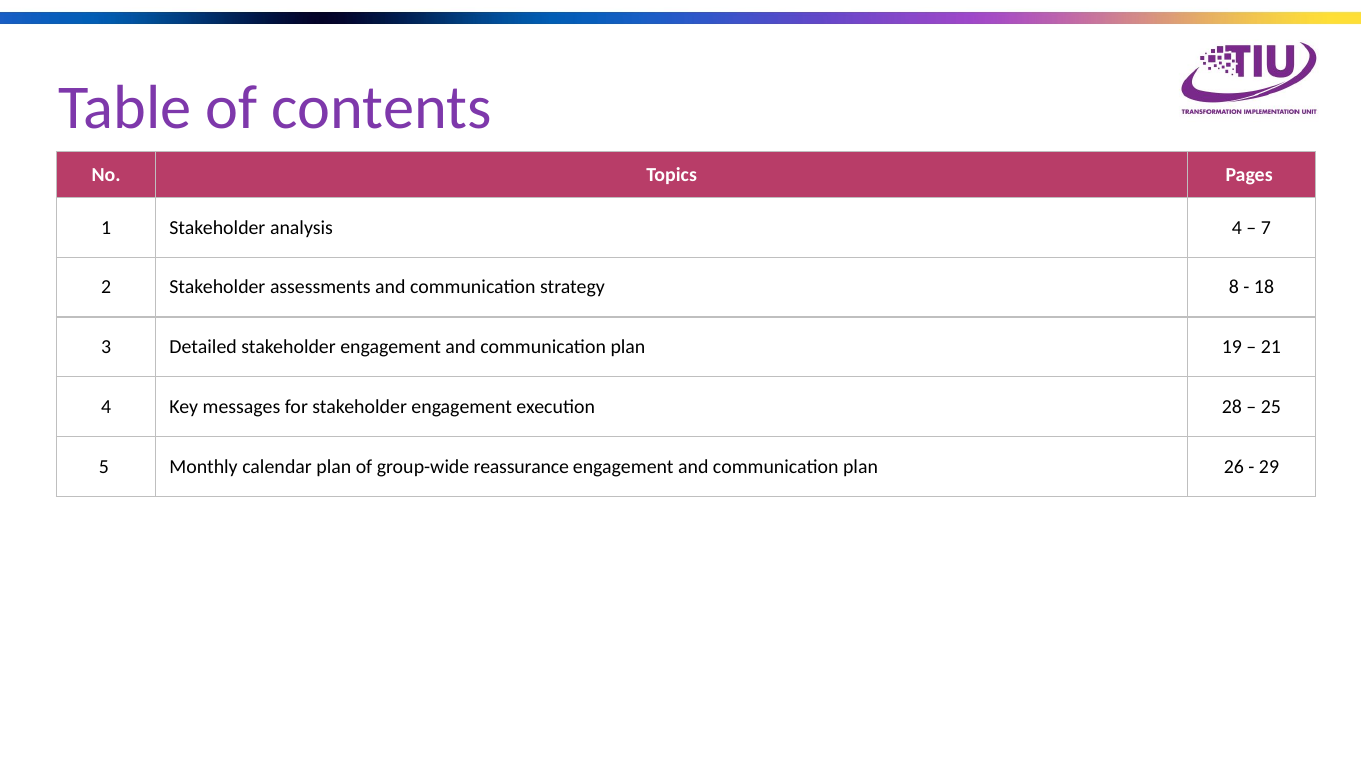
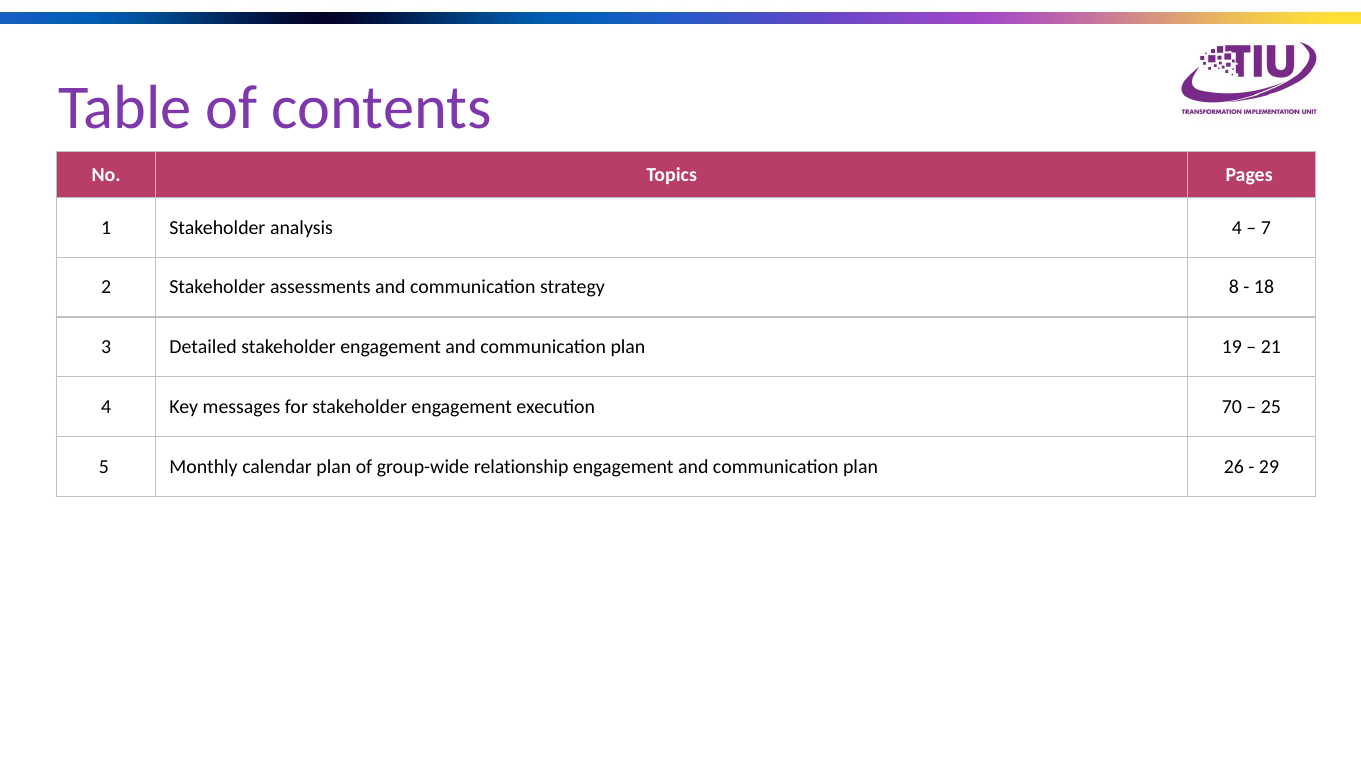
28: 28 -> 70
reassurance: reassurance -> relationship
